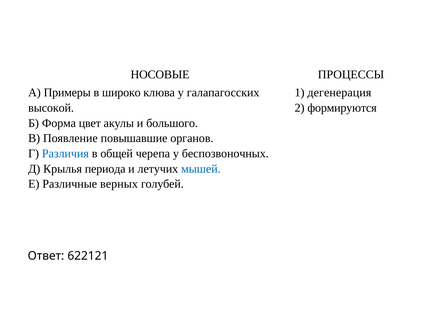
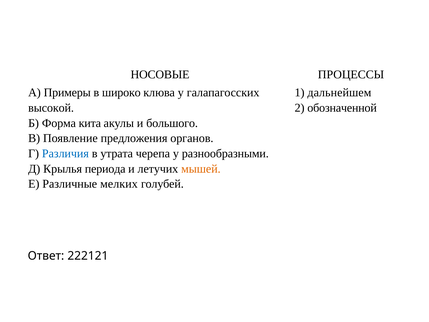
дегенерация: дегенерация -> дальнейшем
формируются: формируются -> обозначенной
цвет: цвет -> кита
повышавшие: повышавшие -> предложения
общей: общей -> утрата
беспозвоночных: беспозвоночных -> разнообразными
мышей colour: blue -> orange
верных: верных -> мелких
622121: 622121 -> 222121
